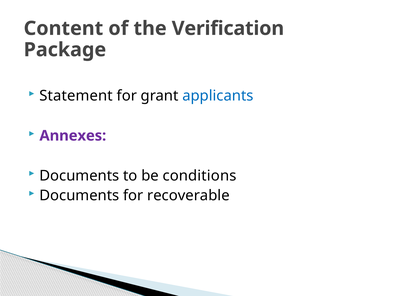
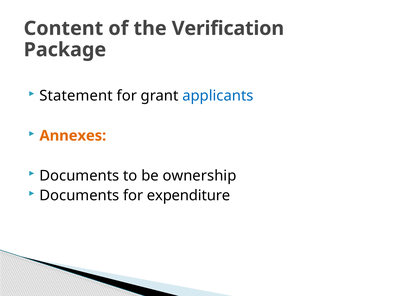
Annexes colour: purple -> orange
conditions: conditions -> ownership
recoverable: recoverable -> expenditure
